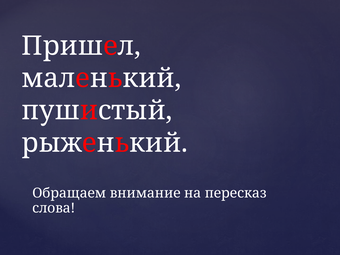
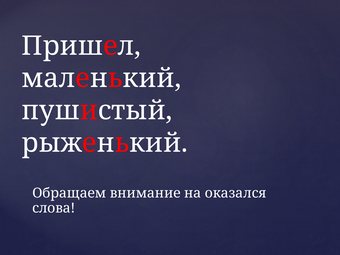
пересказ: пересказ -> оказался
